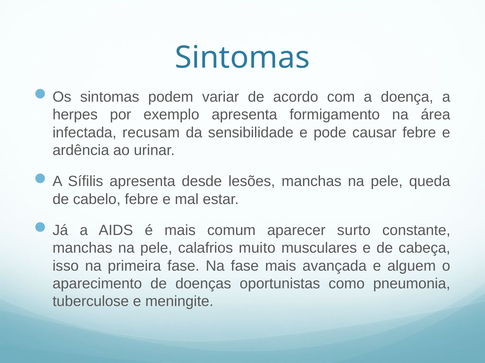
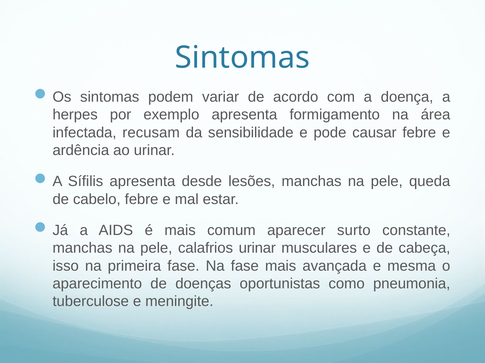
calafrios muito: muito -> urinar
alguem: alguem -> mesma
